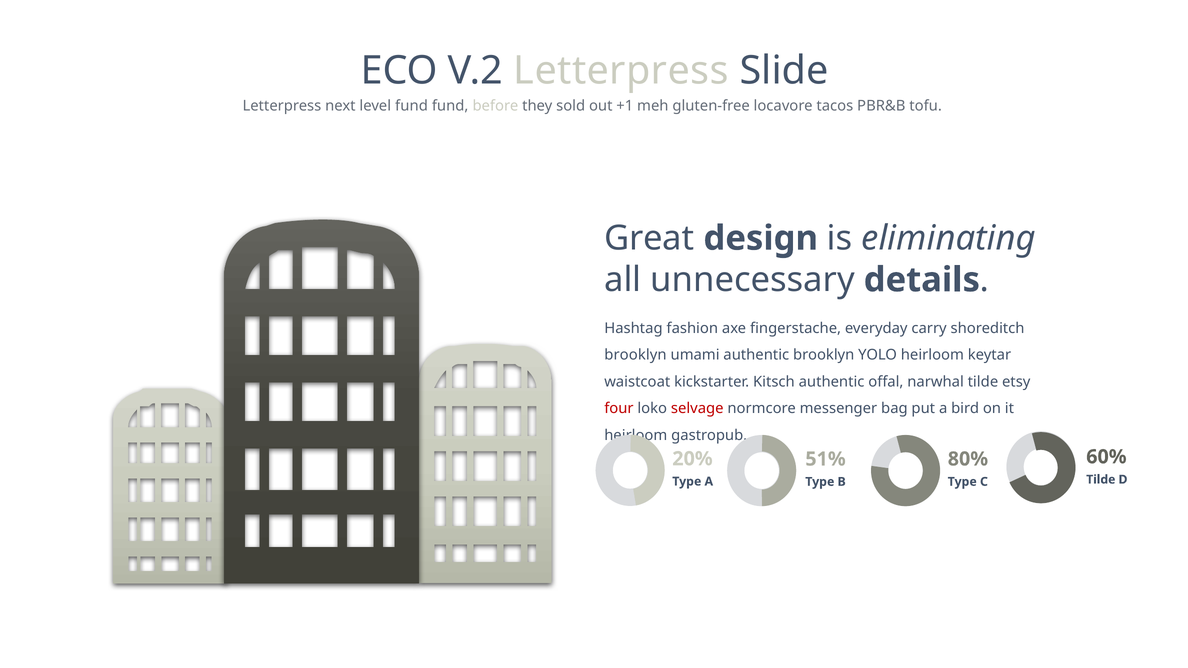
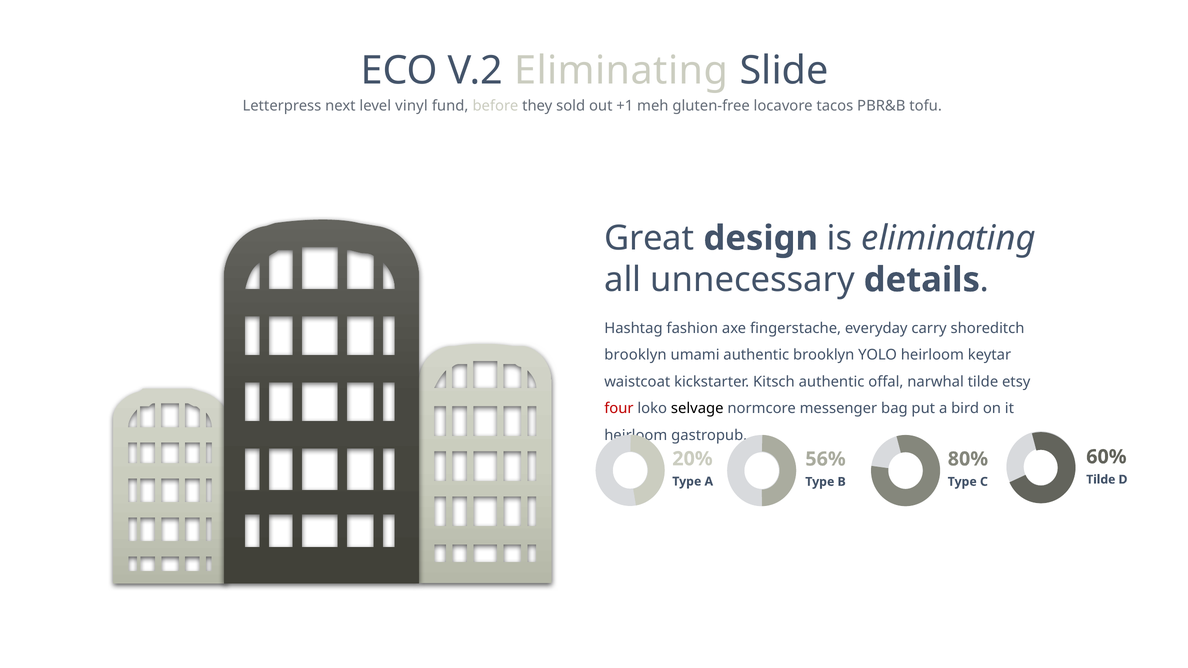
V.2 Letterpress: Letterpress -> Eliminating
level fund: fund -> vinyl
selvage colour: red -> black
51%: 51% -> 56%
